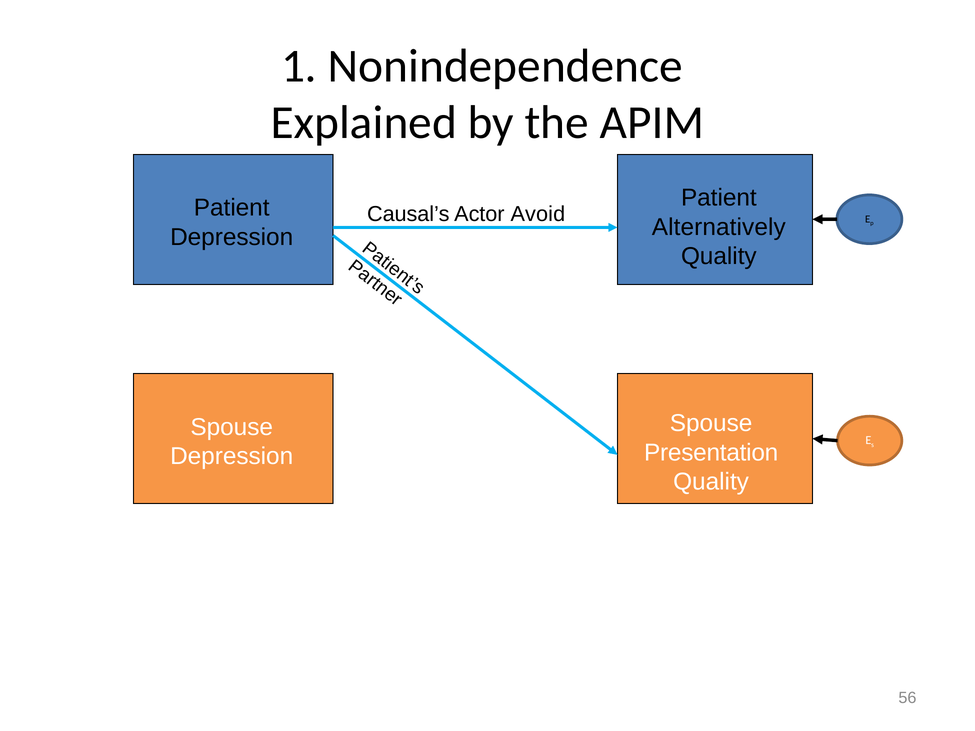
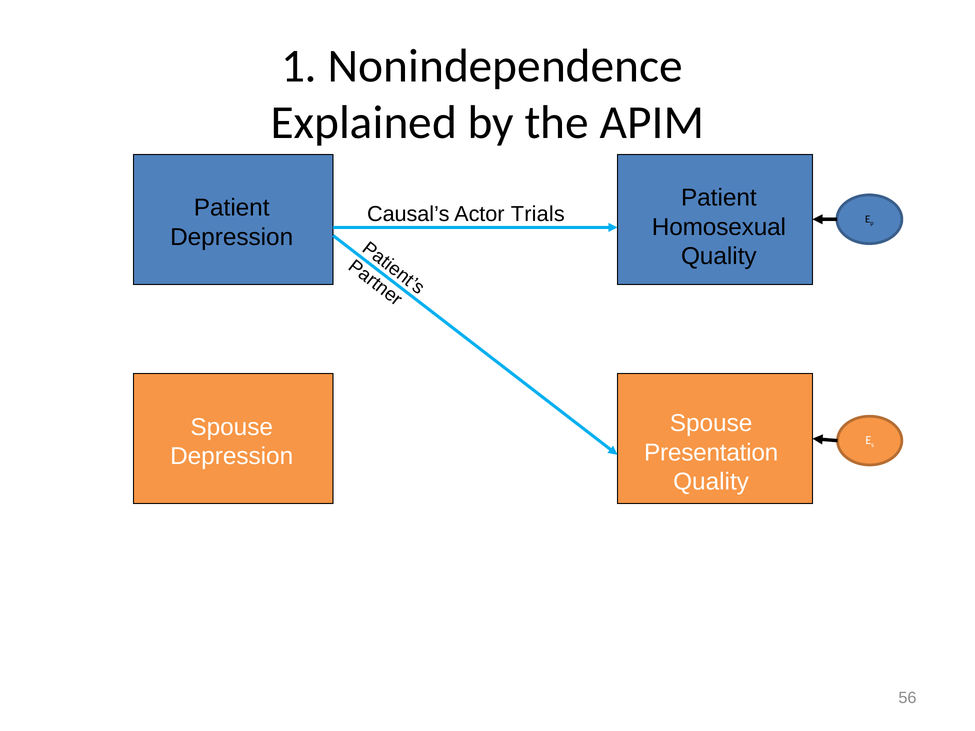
Avoid: Avoid -> Trials
Alternatively: Alternatively -> Homosexual
